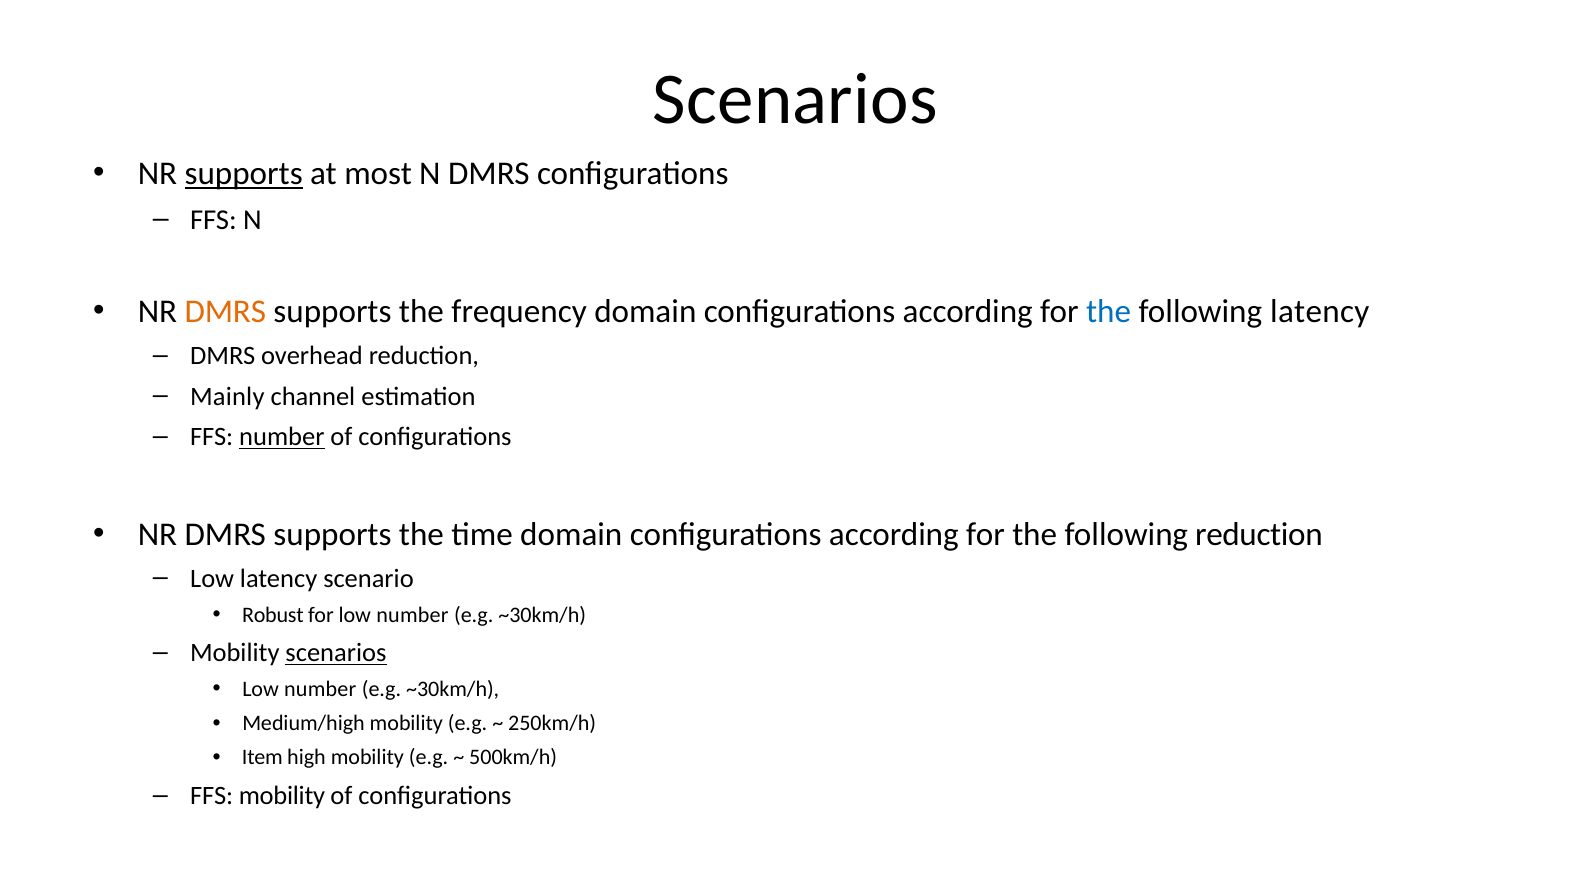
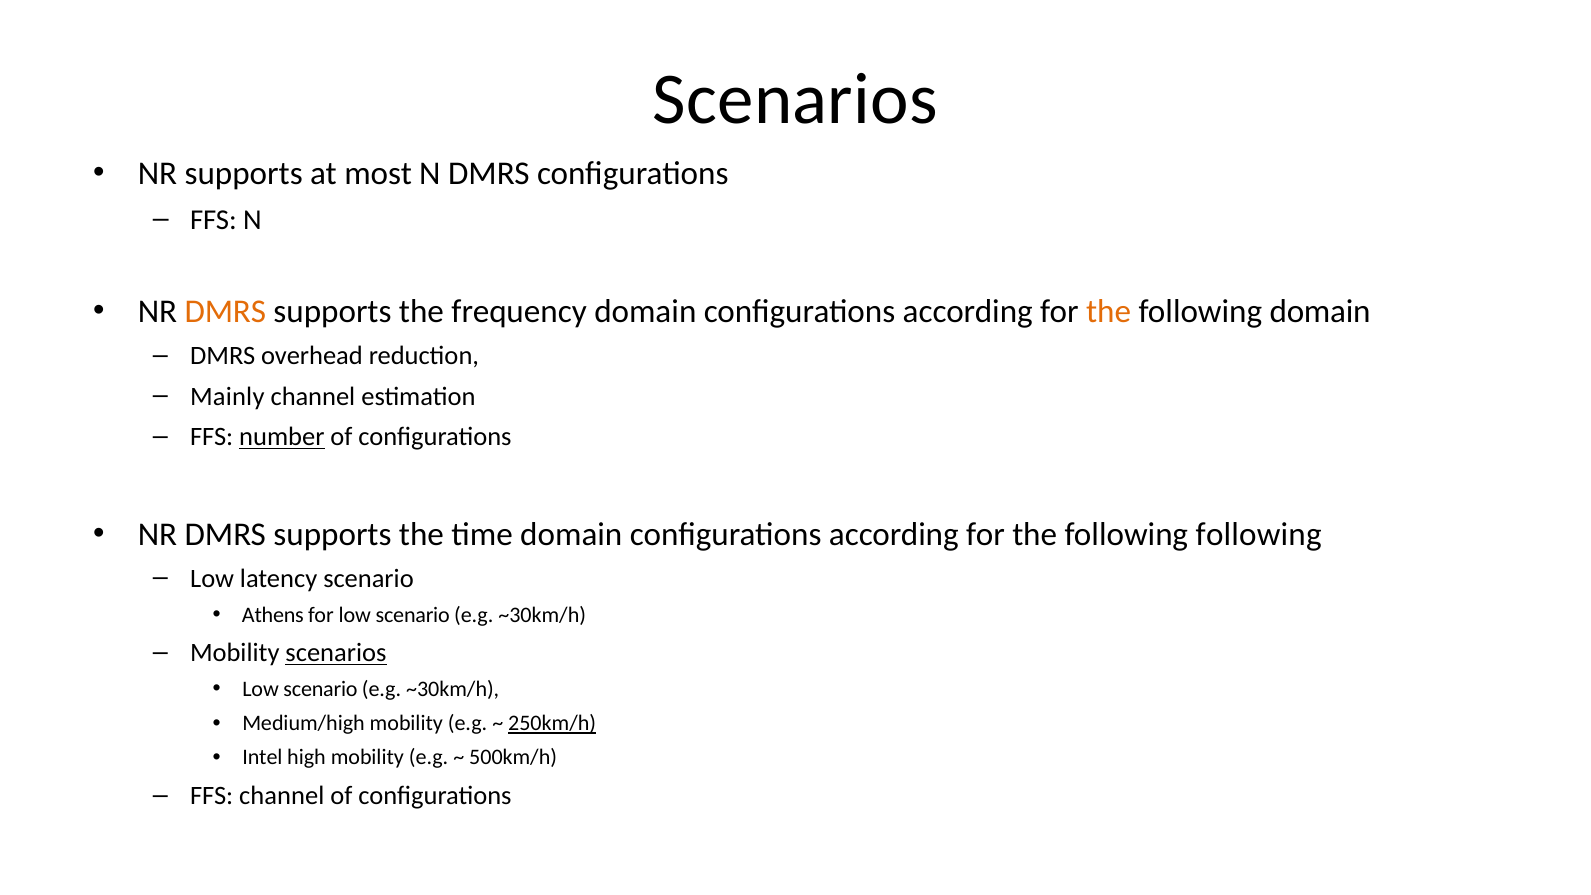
supports at (244, 174) underline: present -> none
the at (1109, 312) colour: blue -> orange
following latency: latency -> domain
following reduction: reduction -> following
Robust: Robust -> Athens
for low number: number -> scenario
number at (320, 689): number -> scenario
250km/h underline: none -> present
Item: Item -> Intel
FFS mobility: mobility -> channel
